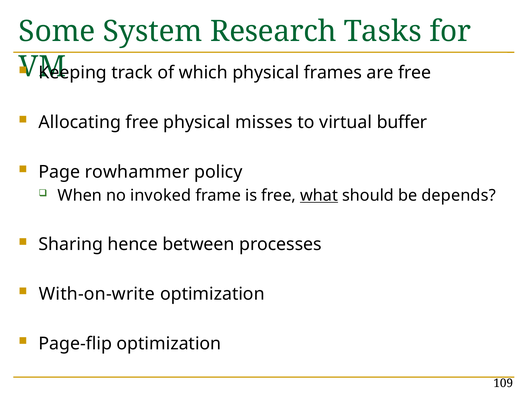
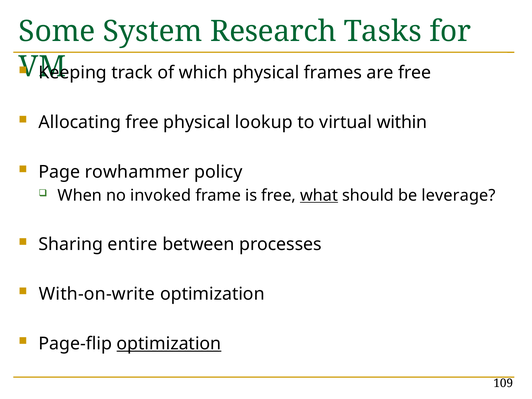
misses: misses -> lookup
buffer: buffer -> within
depends: depends -> leverage
hence: hence -> entire
optimization at (169, 343) underline: none -> present
